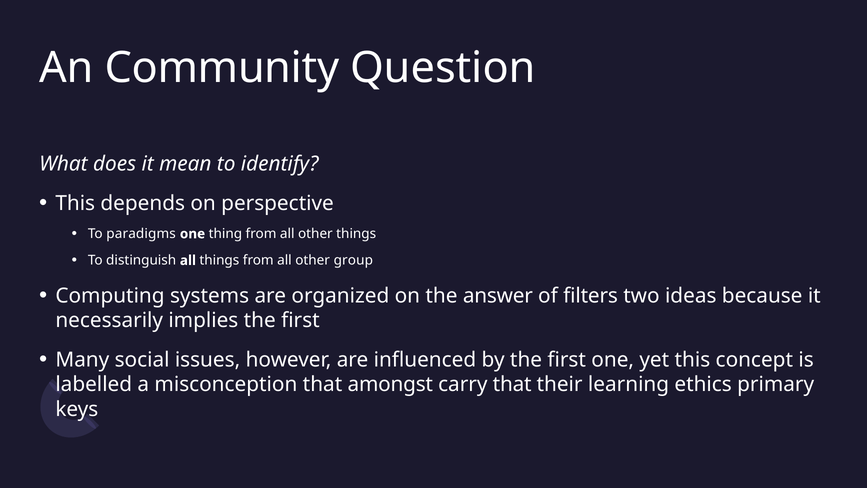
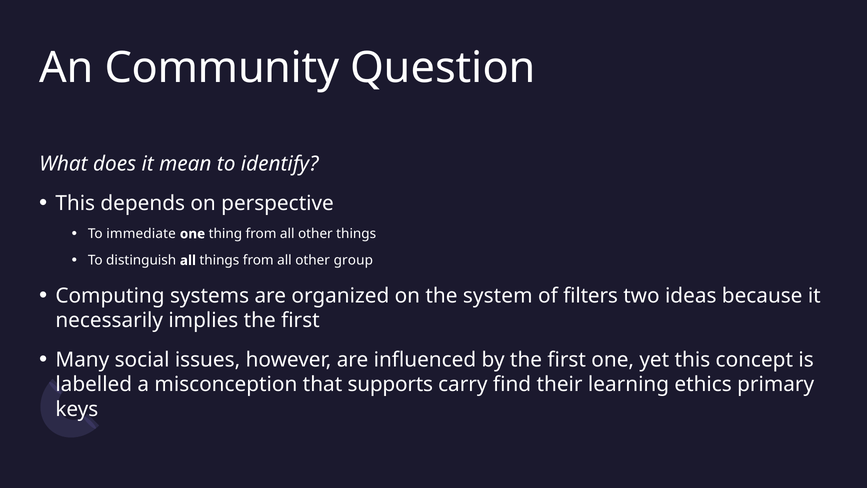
paradigms: paradigms -> immediate
answer: answer -> system
amongst: amongst -> supports
carry that: that -> find
